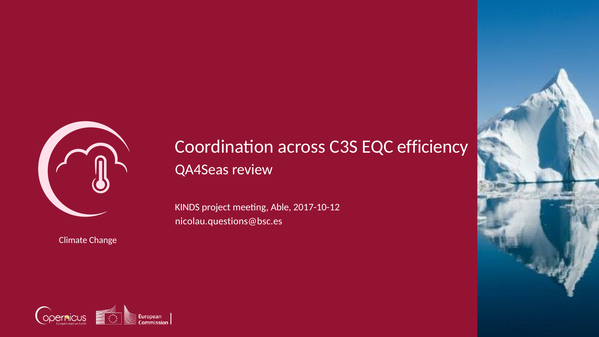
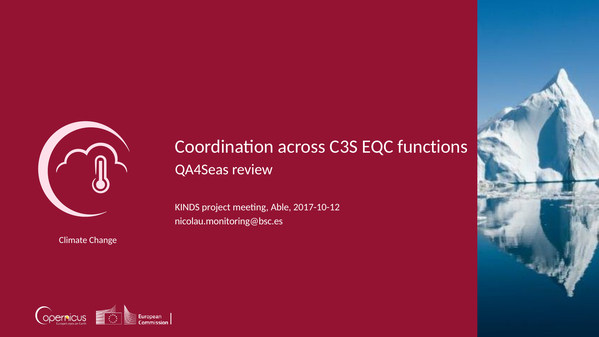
efficiency: efficiency -> functions
nicolau.questions@bsc.es: nicolau.questions@bsc.es -> nicolau.monitoring@bsc.es
